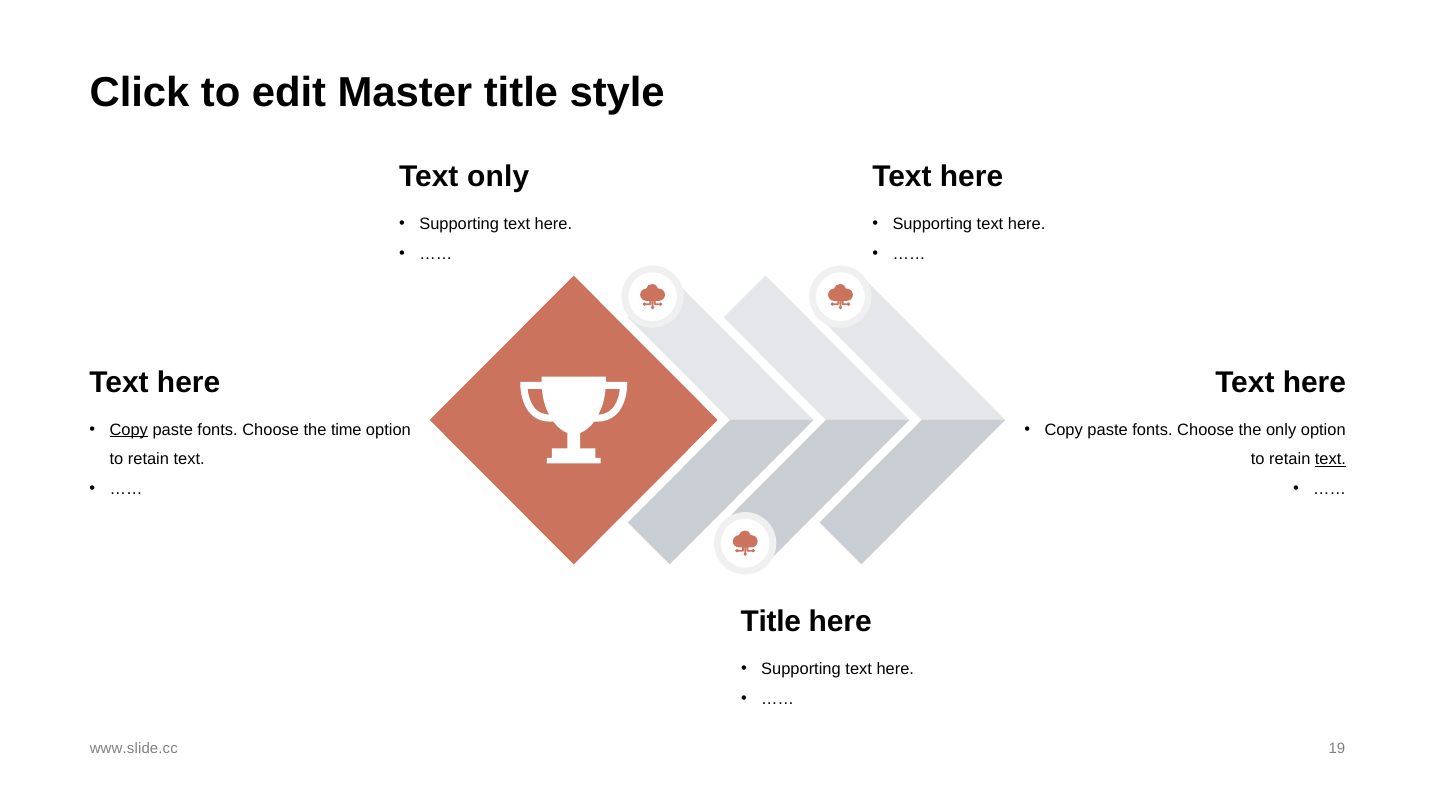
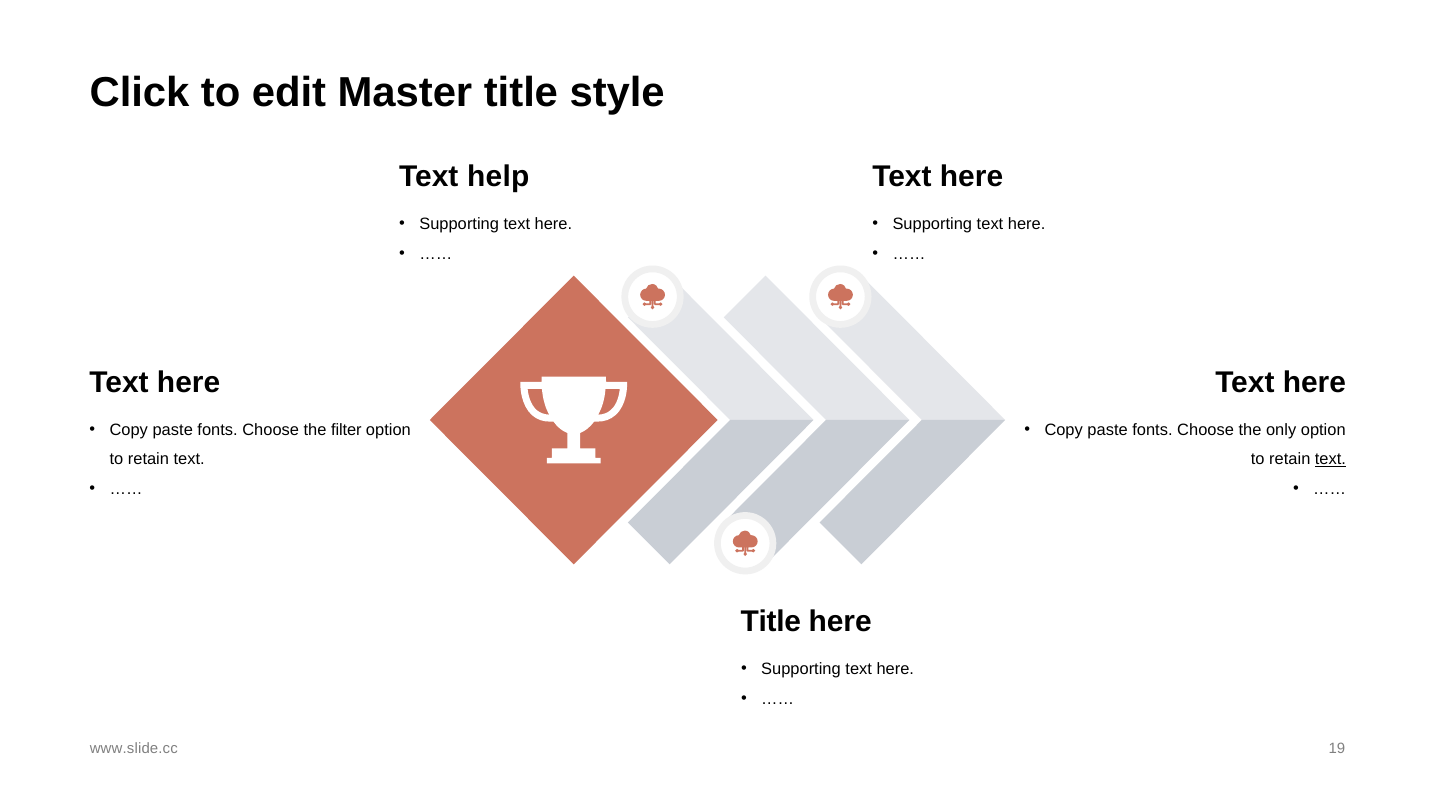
Text only: only -> help
Copy at (129, 430) underline: present -> none
time: time -> filter
